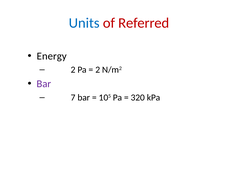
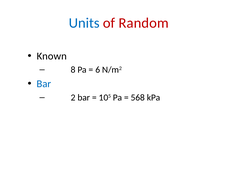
Referred: Referred -> Random
Energy: Energy -> Known
2 at (73, 70): 2 -> 8
2 at (98, 70): 2 -> 6
Bar at (44, 84) colour: purple -> blue
7: 7 -> 2
320: 320 -> 568
